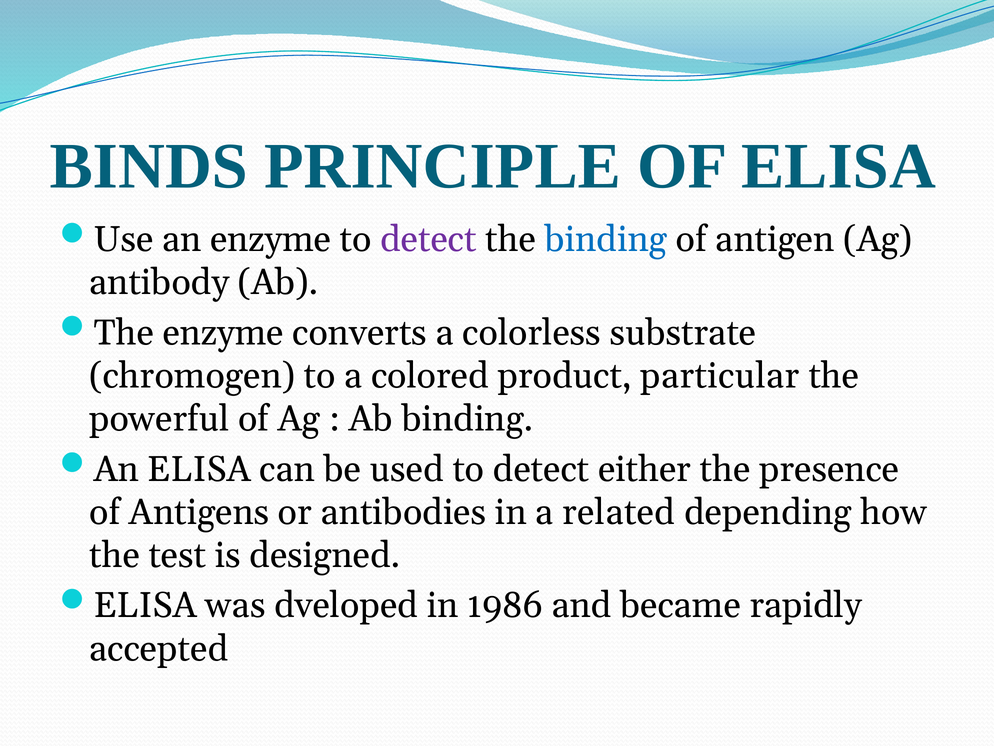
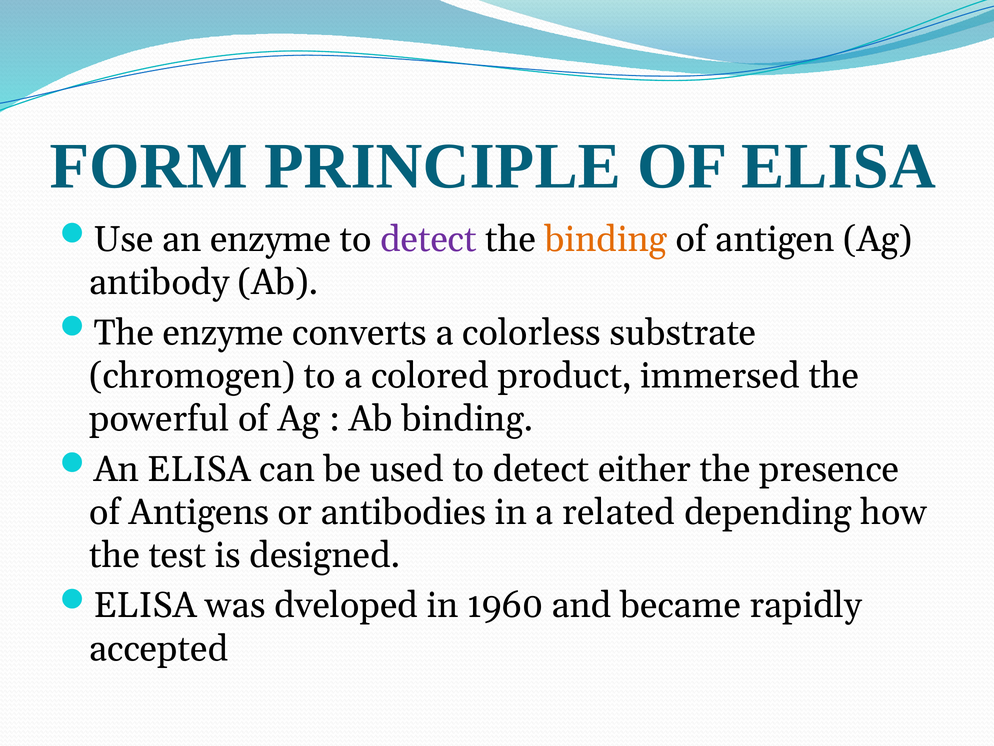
BINDS: BINDS -> FORM
binding at (606, 239) colour: blue -> orange
particular: particular -> immersed
1986: 1986 -> 1960
